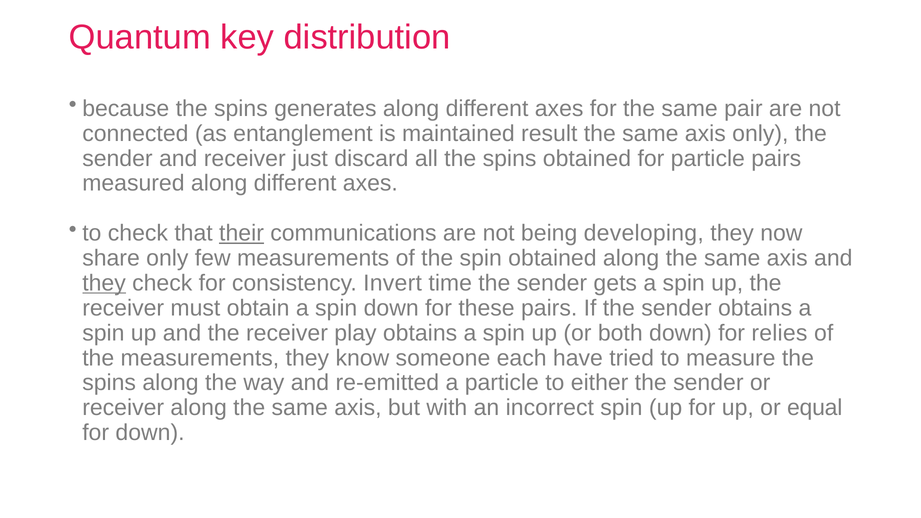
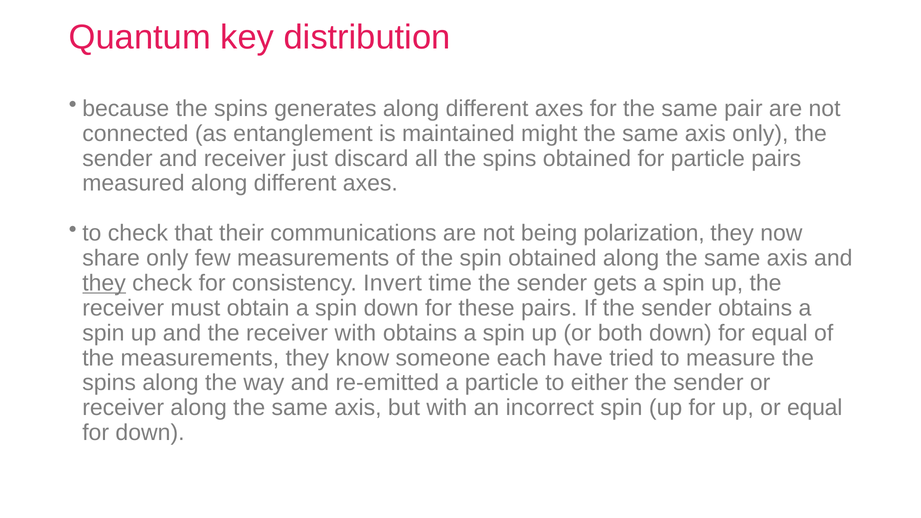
result: result -> might
their underline: present -> none
developing: developing -> polarization
receiver play: play -> with
for relies: relies -> equal
